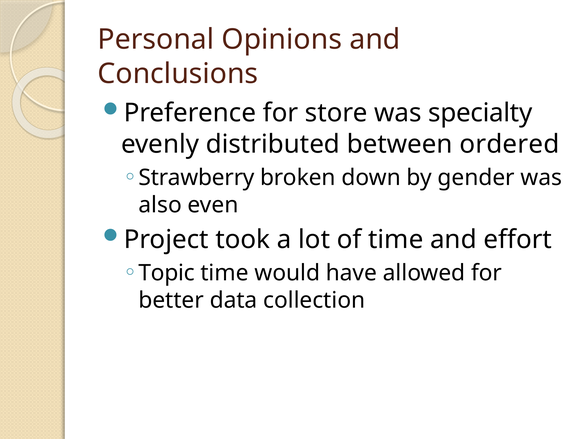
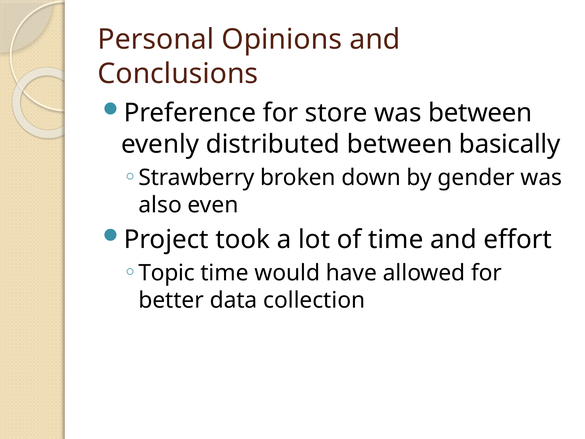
was specialty: specialty -> between
ordered: ordered -> basically
